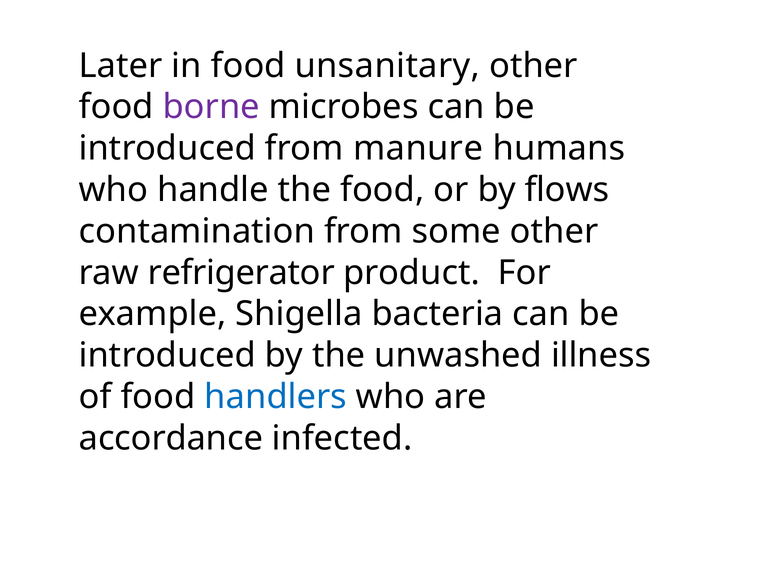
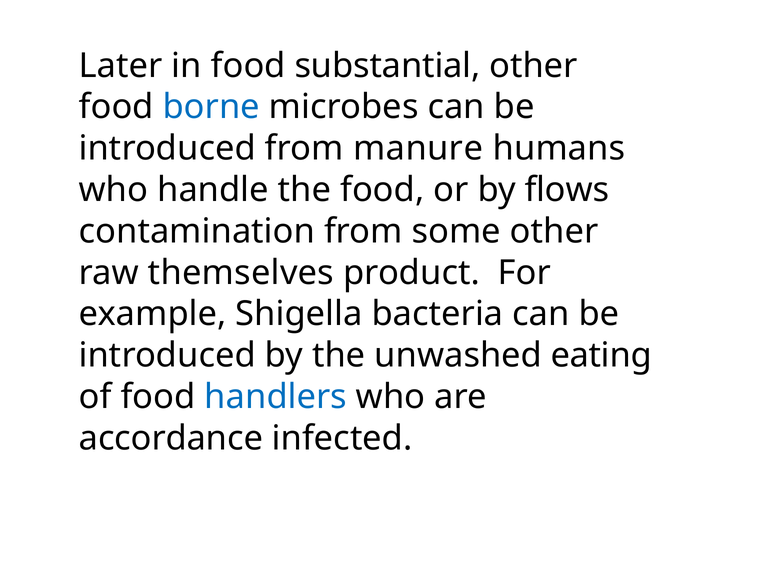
unsanitary: unsanitary -> substantial
borne colour: purple -> blue
refrigerator: refrigerator -> themselves
illness: illness -> eating
